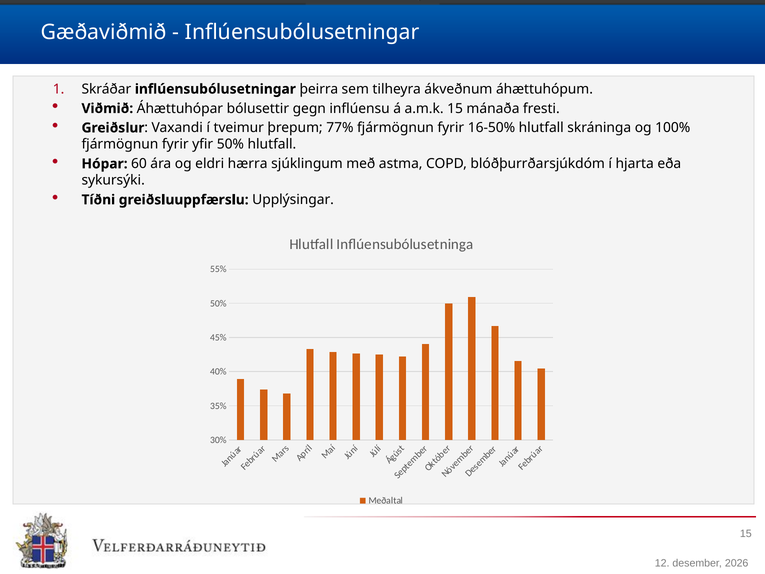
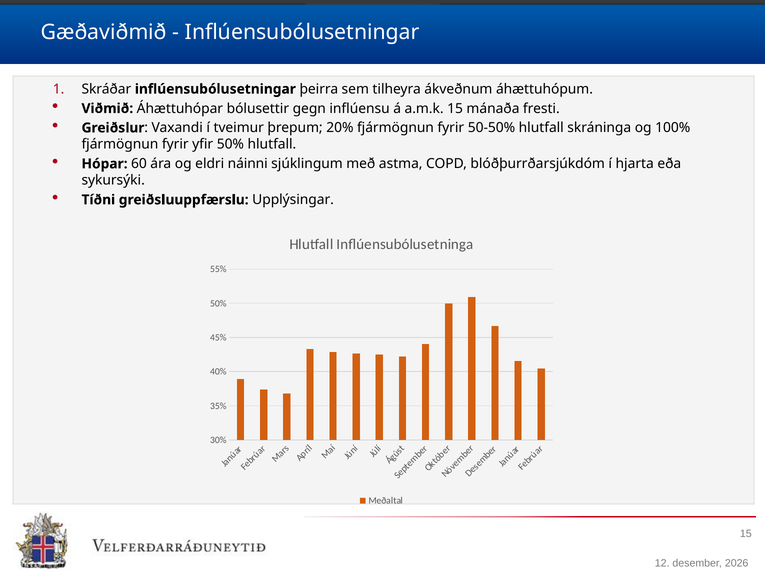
77%: 77% -> 20%
16-50%: 16-50% -> 50-50%
hærra: hærra -> náinni
